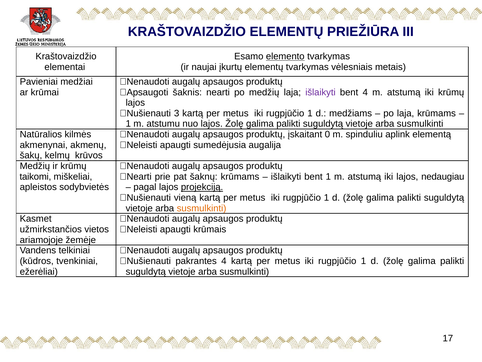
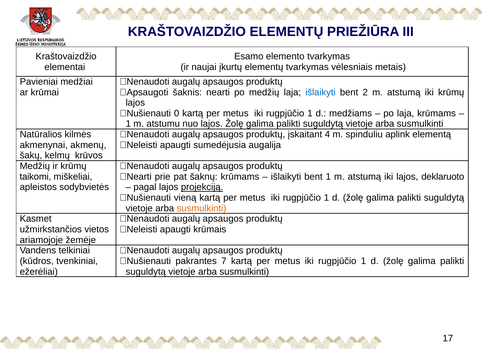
elemento underline: present -> none
išlaikyti at (321, 92) colour: purple -> blue
bent 4: 4 -> 2
3: 3 -> 0
0: 0 -> 4
nedaugiau: nedaugiau -> deklaruoto
pakrantes 4: 4 -> 7
